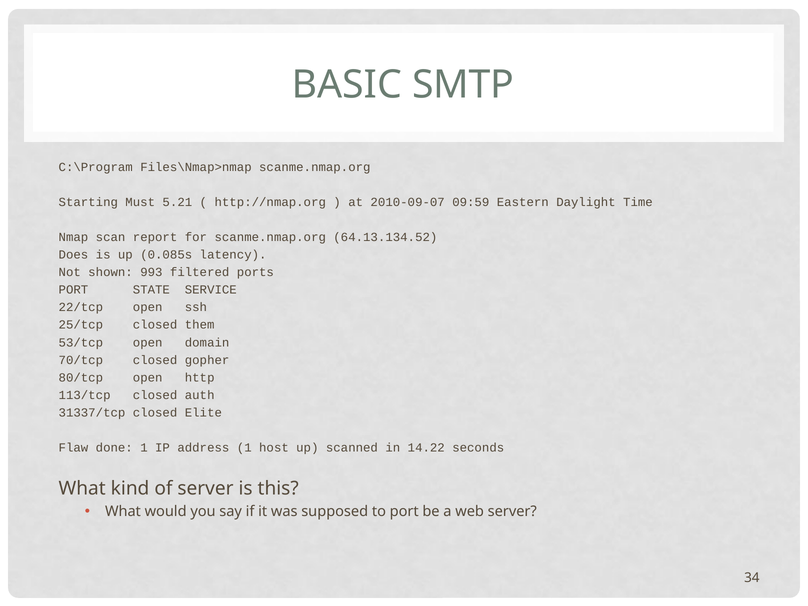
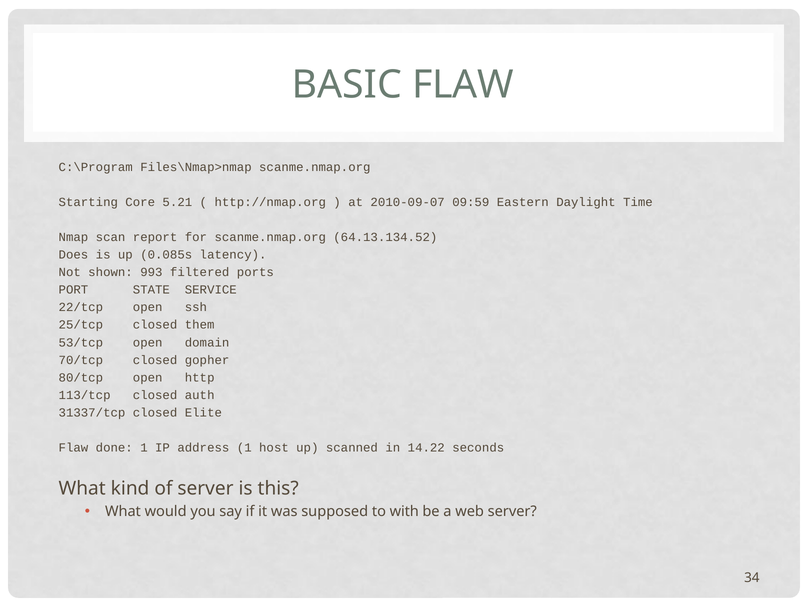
BASIC SMTP: SMTP -> FLAW
Must: Must -> Core
to port: port -> with
